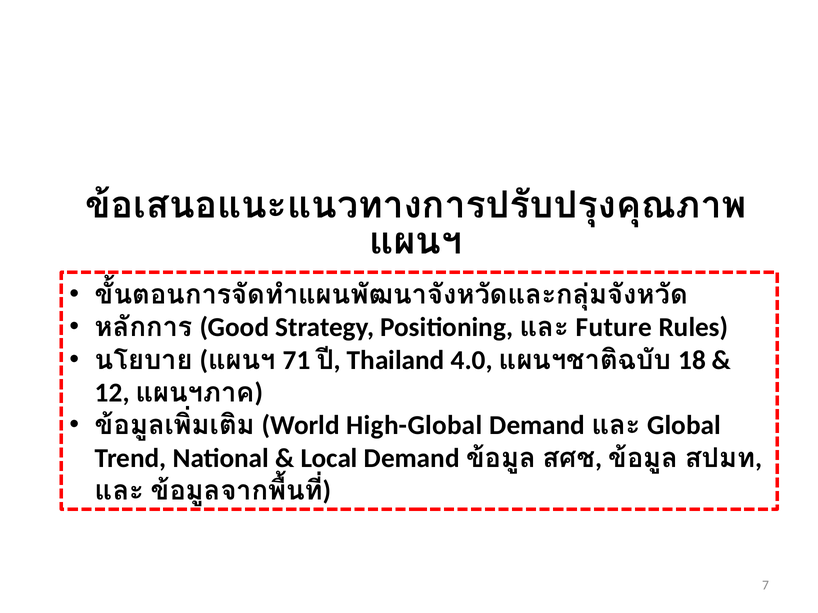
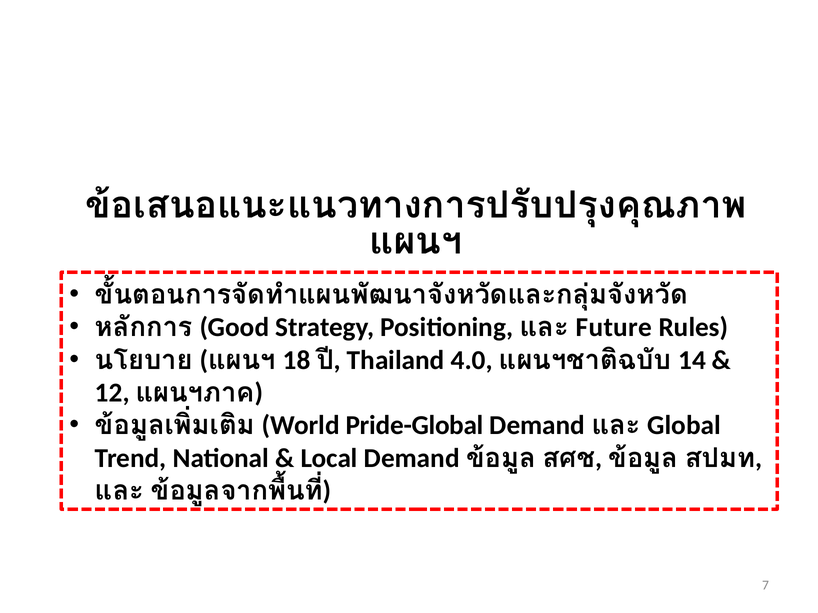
71: 71 -> 18
18: 18 -> 14
High-Global: High-Global -> Pride-Global
